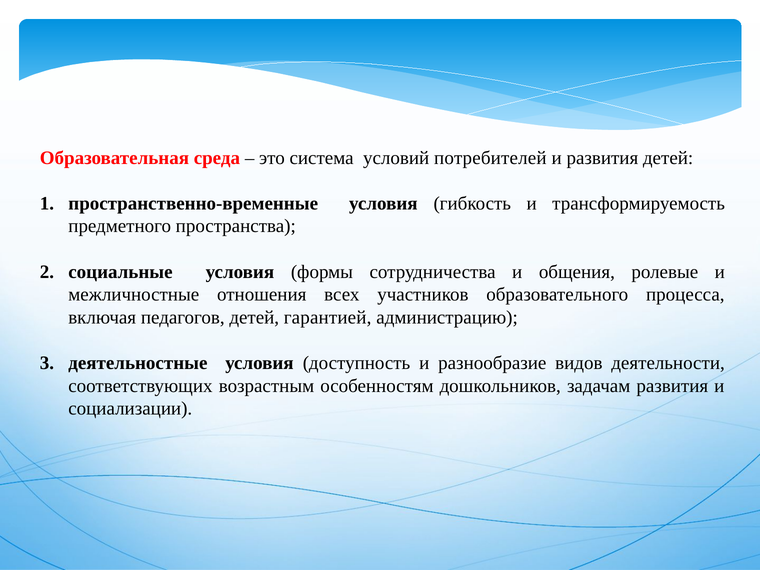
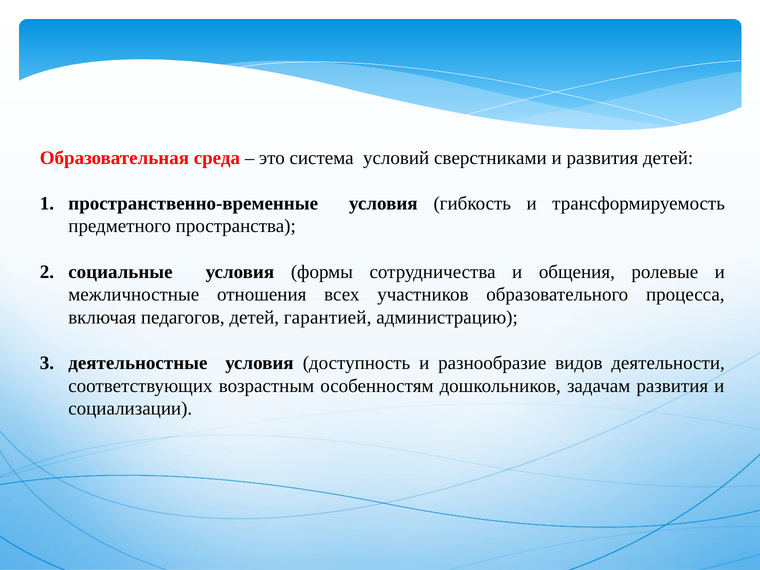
потребителей: потребителей -> сверстниками
